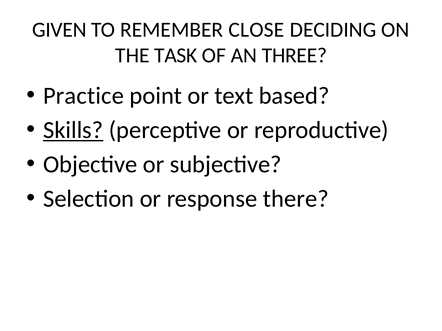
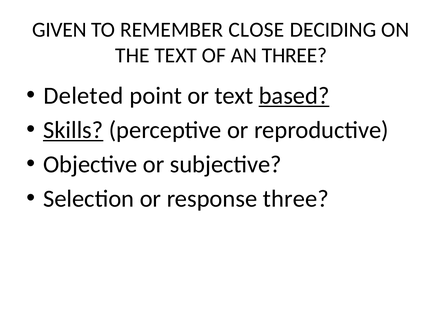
THE TASK: TASK -> TEXT
Practice: Practice -> Deleted
based underline: none -> present
response there: there -> three
